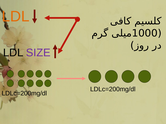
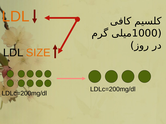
SIZE colour: purple -> orange
